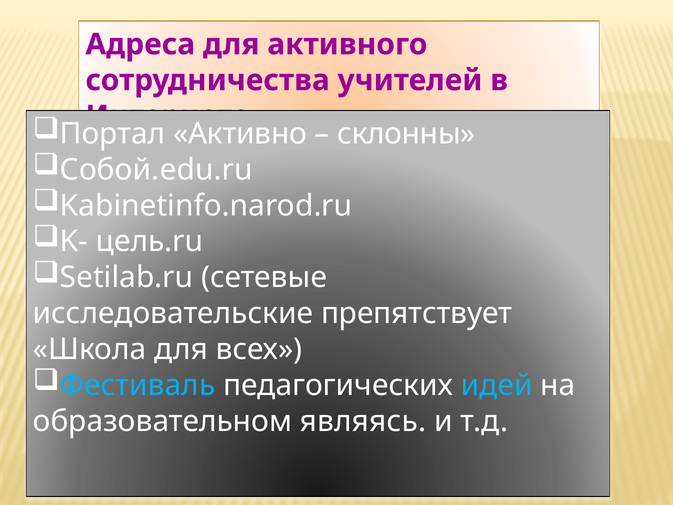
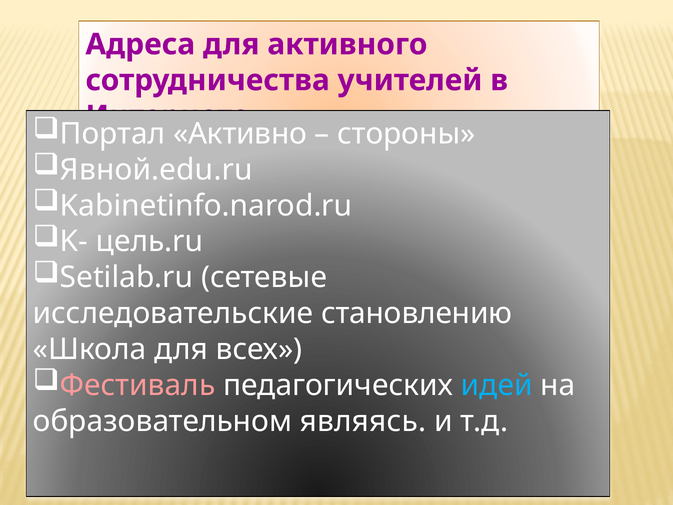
склонны: склонны -> стороны
Собой.edu.ru: Собой.edu.ru -> Явной.edu.ru
препятствует: препятствует -> становлению
Фестиваль colour: light blue -> pink
